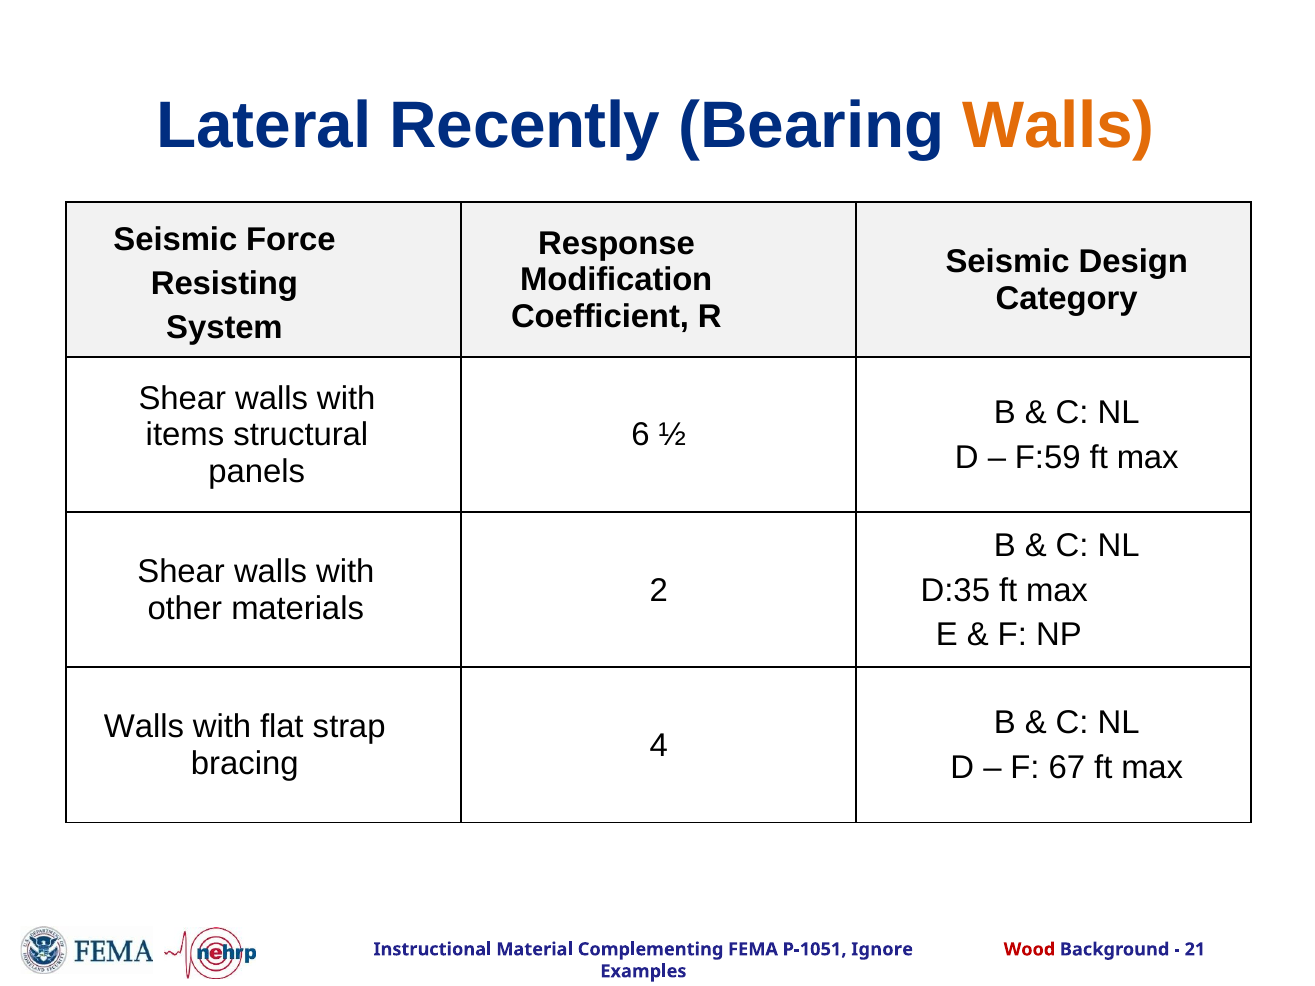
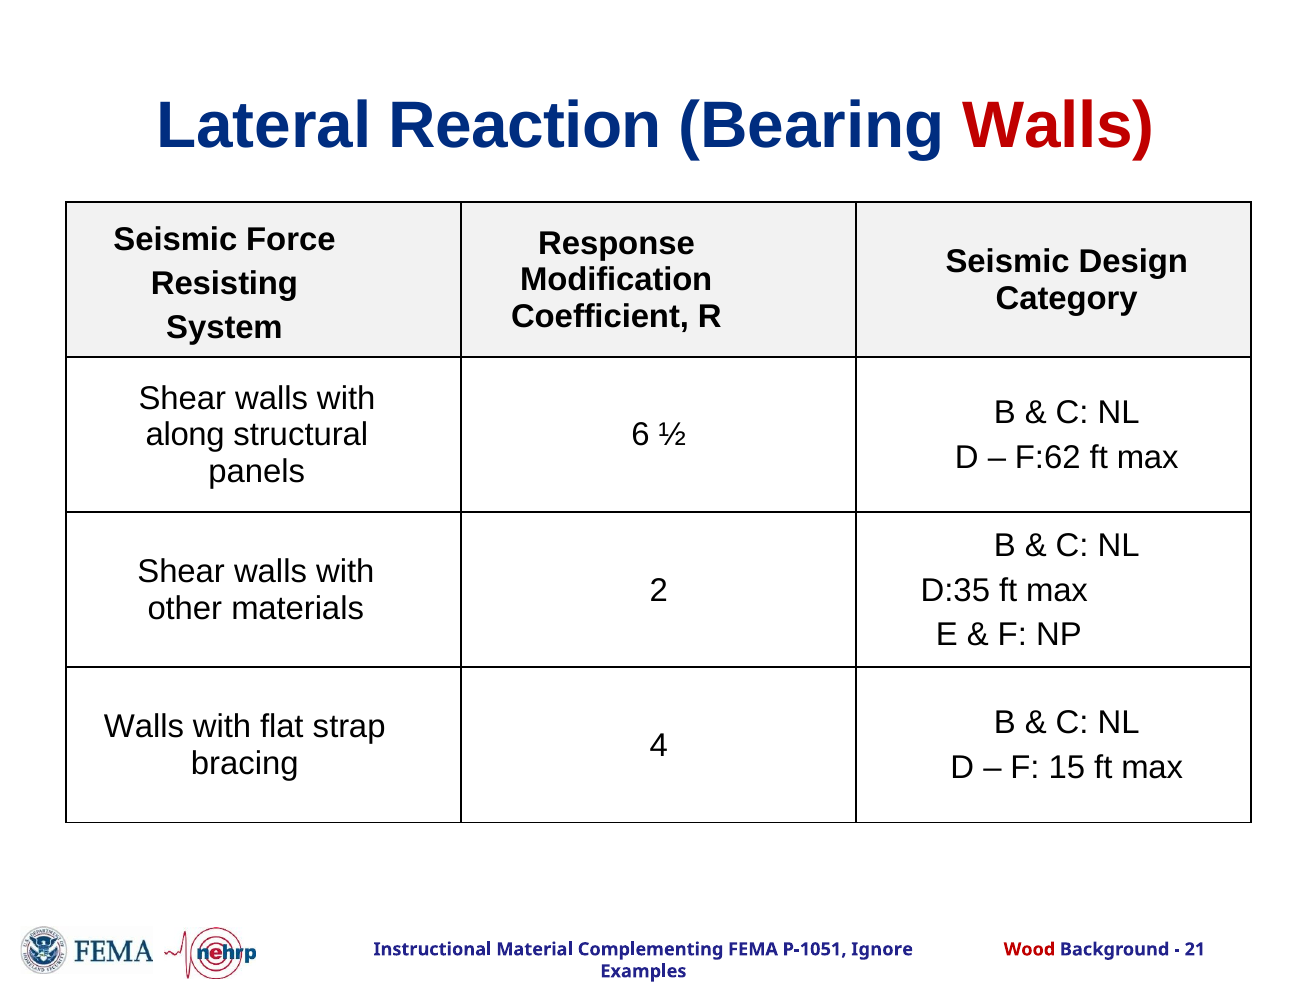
Recently: Recently -> Reaction
Walls at (1059, 126) colour: orange -> red
items: items -> along
F:59: F:59 -> F:62
67: 67 -> 15
